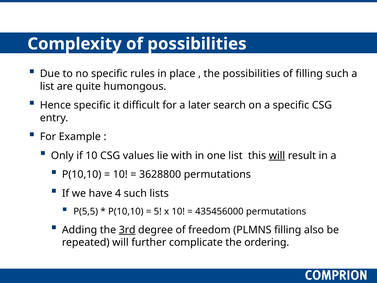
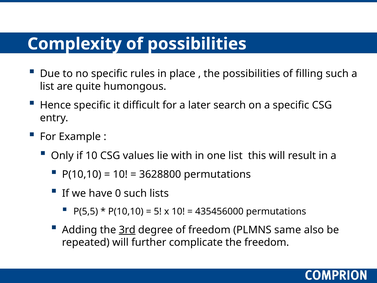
will at (277, 155) underline: present -> none
4: 4 -> 0
PLMNS filling: filling -> same
the ordering: ordering -> freedom
